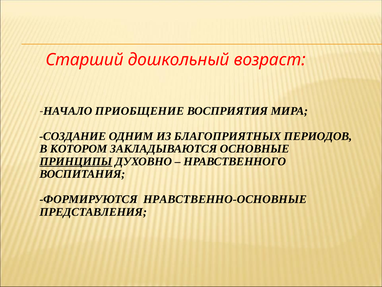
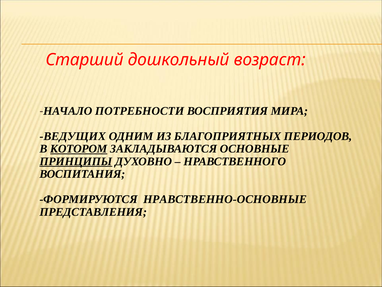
ПРИОБЩЕНИЕ: ПРИОБЩЕНИЕ -> ПОТРЕБНОСТИ
СОЗДАНИЕ: СОЗДАНИЕ -> ВЕДУЩИХ
КОТОРОМ underline: none -> present
